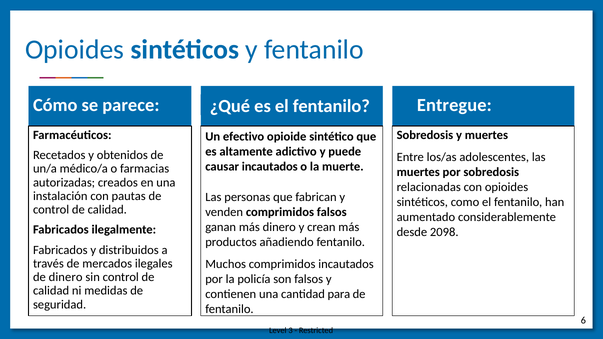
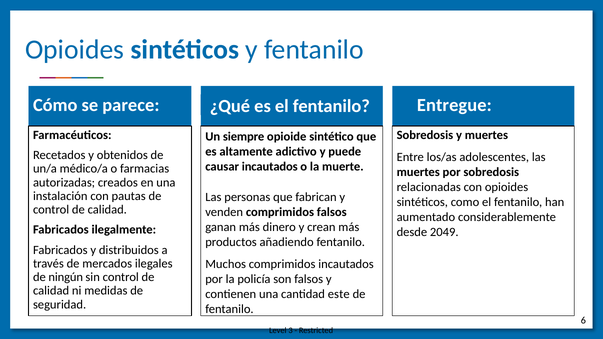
efectivo: efectivo -> siempre
2098: 2098 -> 2049
de dinero: dinero -> ningún
para: para -> este
